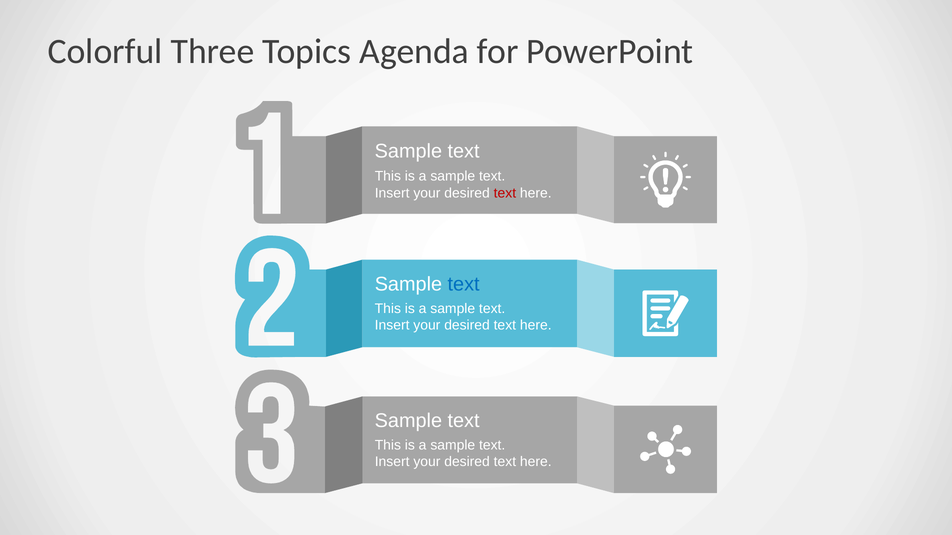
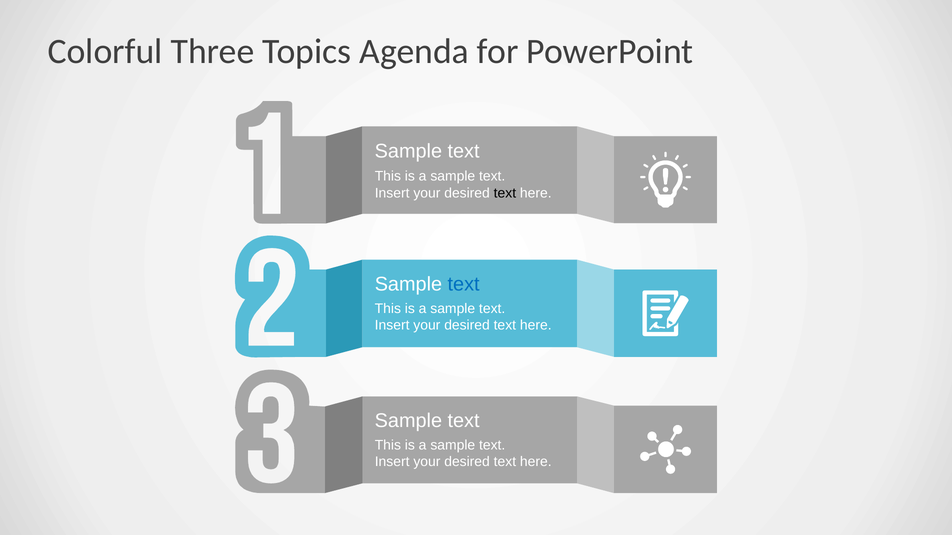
text at (505, 193) colour: red -> black
